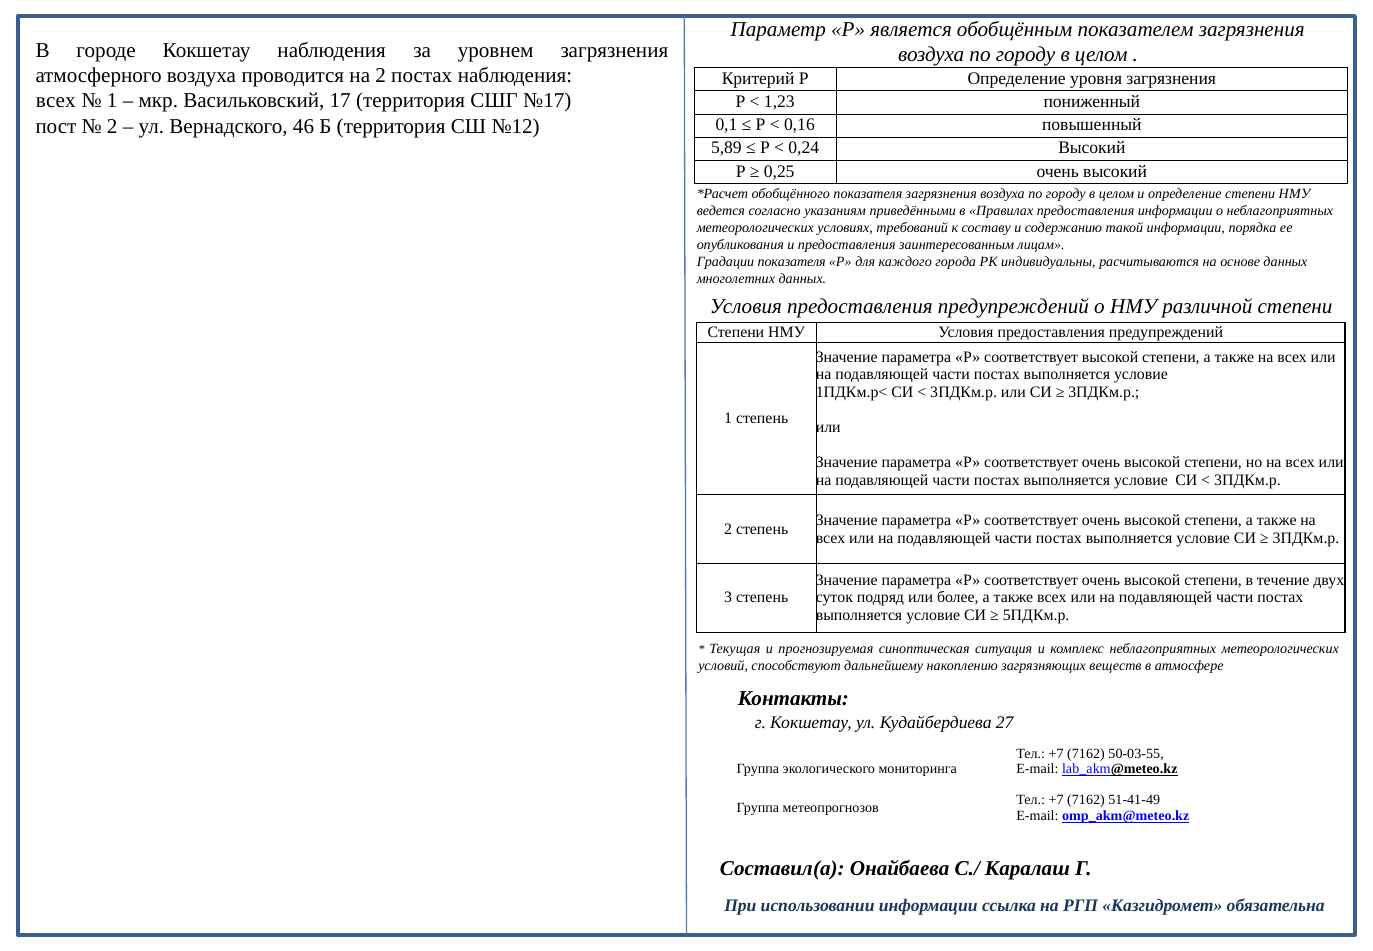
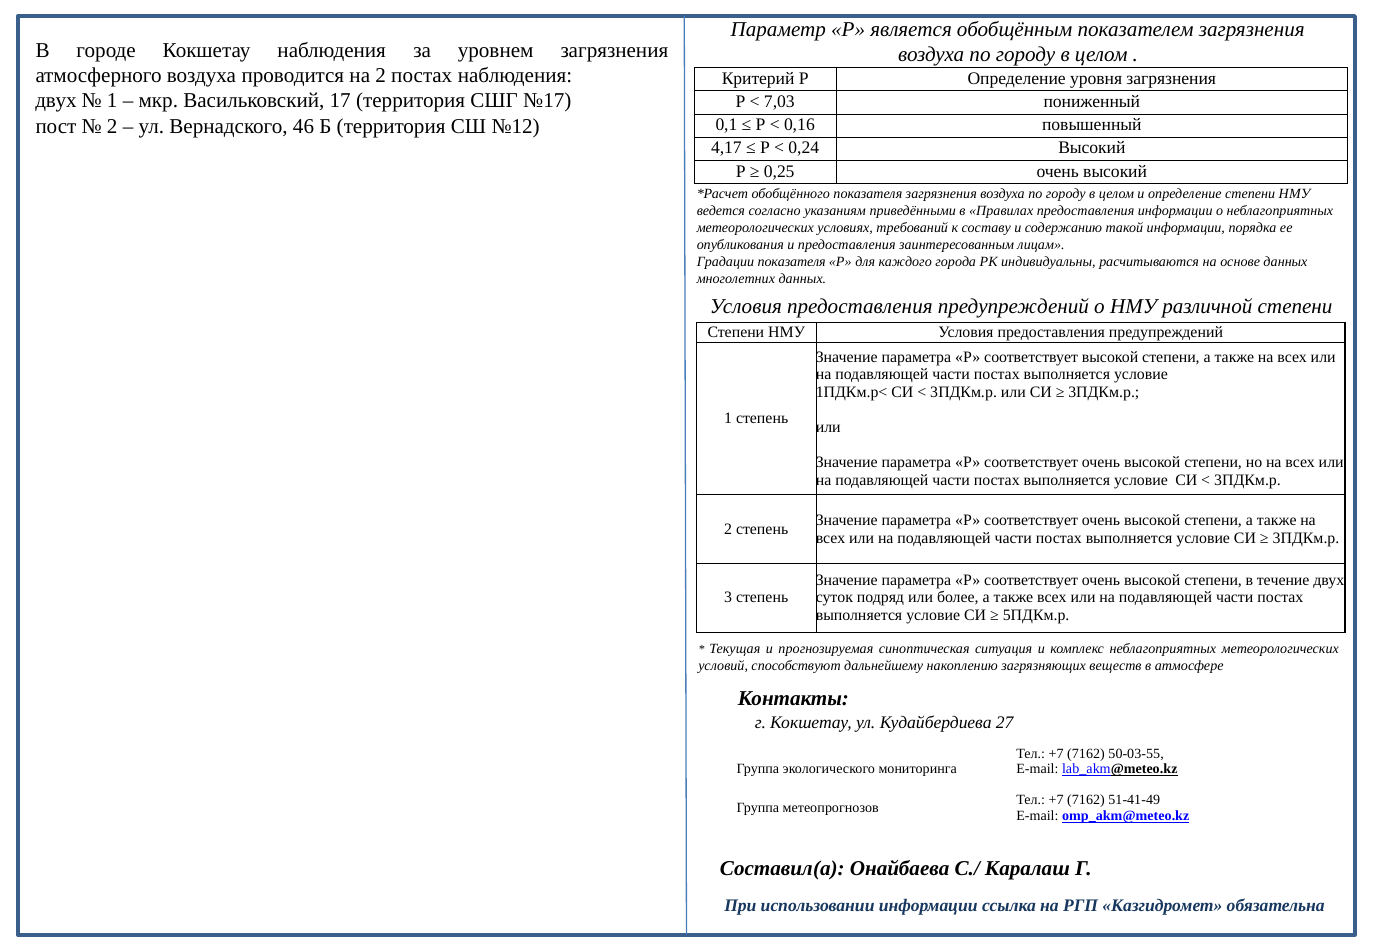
всех at (56, 101): всех -> двух
1,23: 1,23 -> 7,03
5,89: 5,89 -> 4,17
